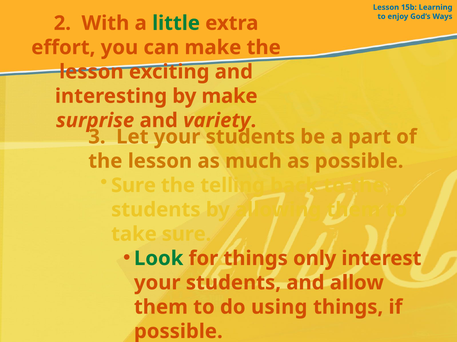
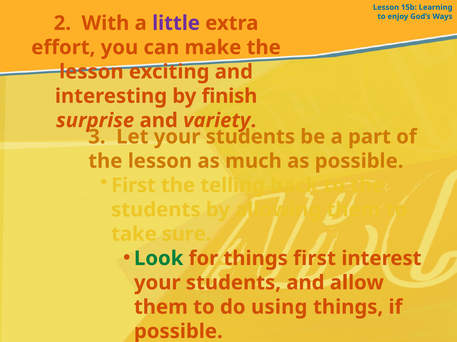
little colour: green -> purple
by make: make -> finish
Sure at (133, 186): Sure -> First
things only: only -> first
